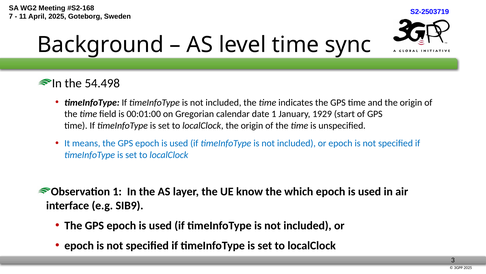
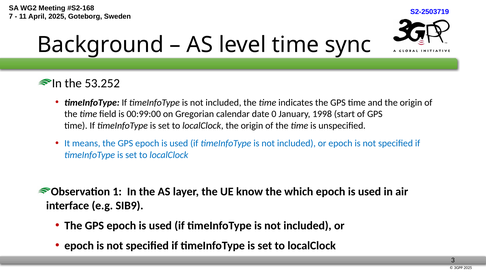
54.498: 54.498 -> 53.252
00:01:00: 00:01:00 -> 00:99:00
date 1: 1 -> 0
1929: 1929 -> 1998
